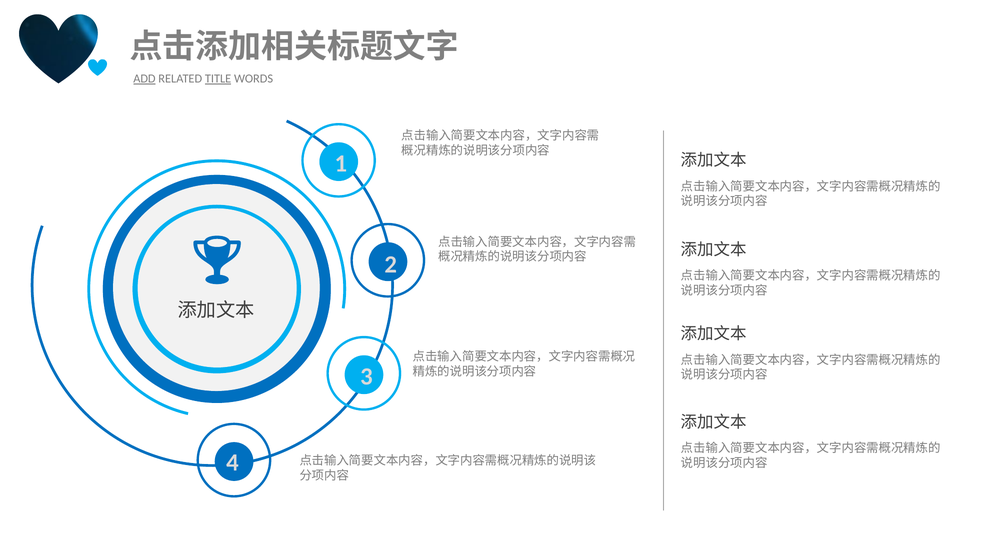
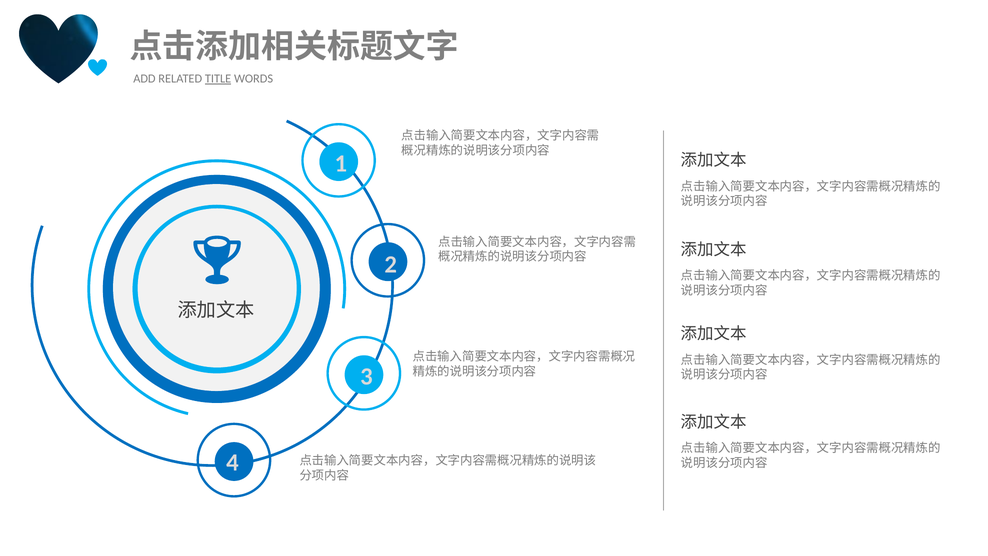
ADD underline: present -> none
